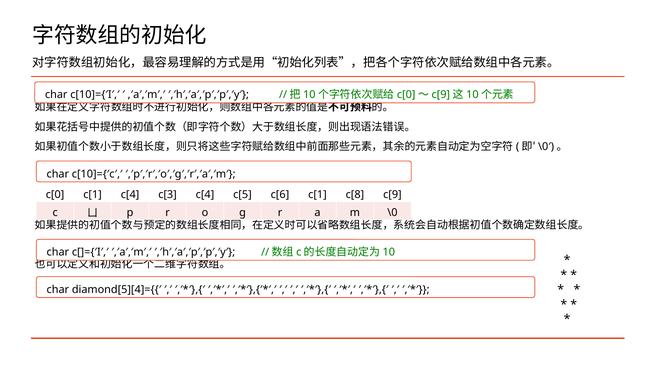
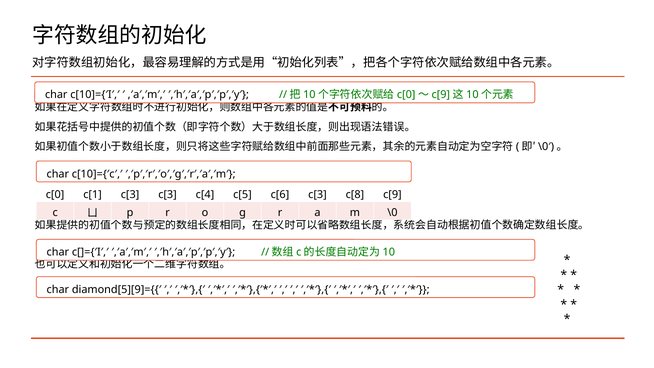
c[1 c[4: c[4 -> c[3
c[6 c[1: c[1 -> c[3
diamond[5][4]={{′: diamond[5][4]={{′ -> diamond[5][9]={{′
